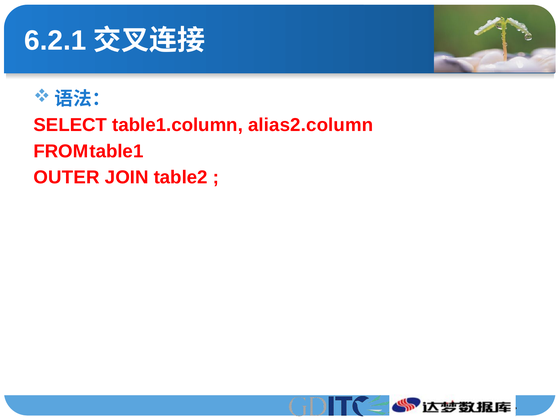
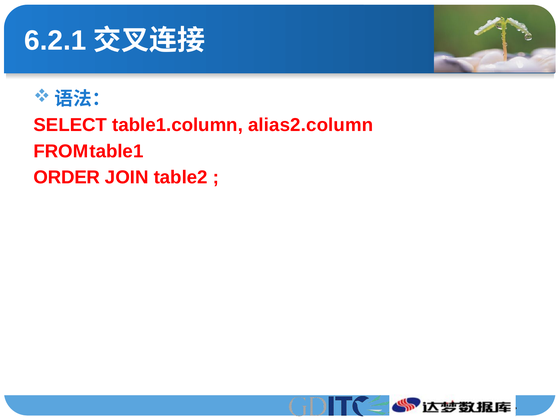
OUTER: OUTER -> ORDER
